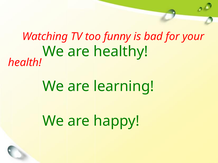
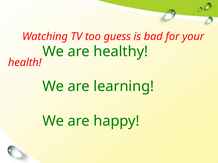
funny: funny -> guess
